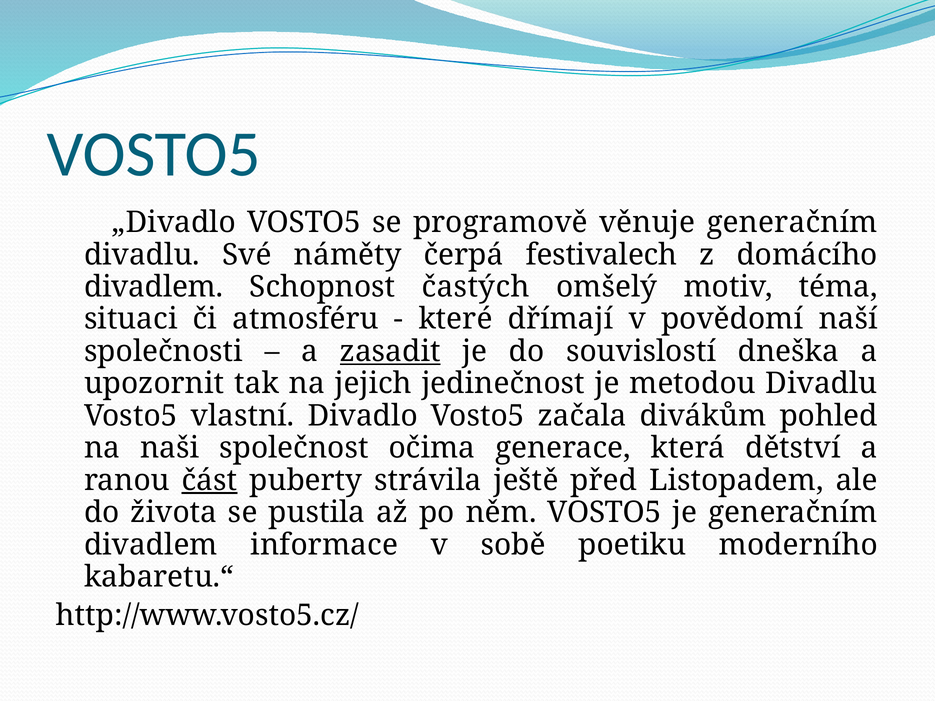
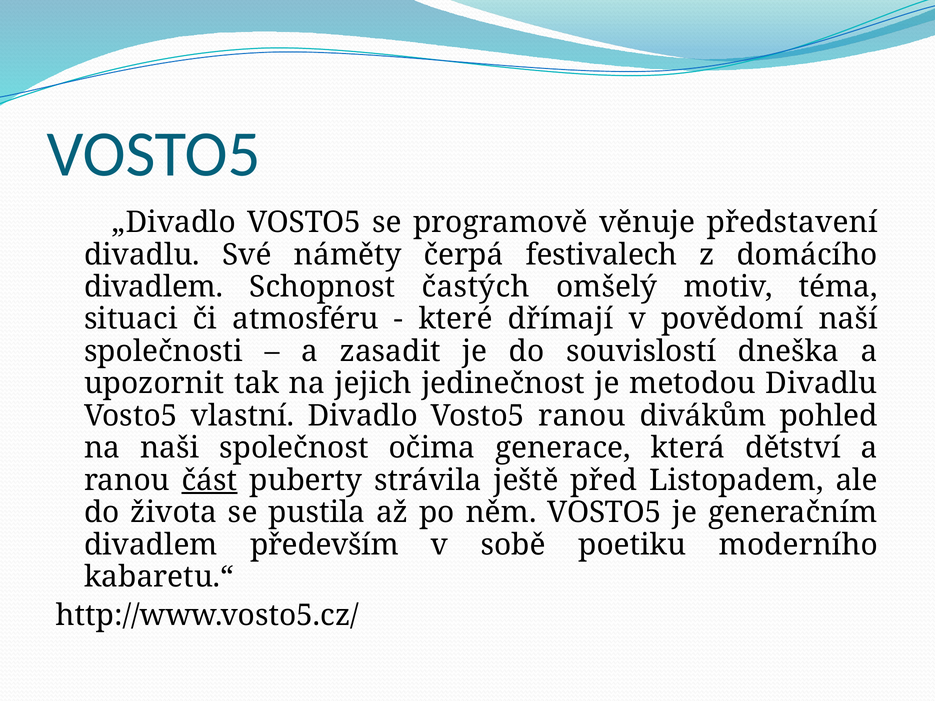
věnuje generačním: generačním -> představení
zasadit underline: present -> none
Vosto5 začala: začala -> ranou
informace: informace -> především
